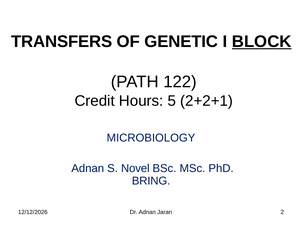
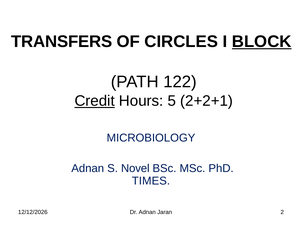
GENETIC: GENETIC -> CIRCLES
Credit underline: none -> present
BRING: BRING -> TIMES
